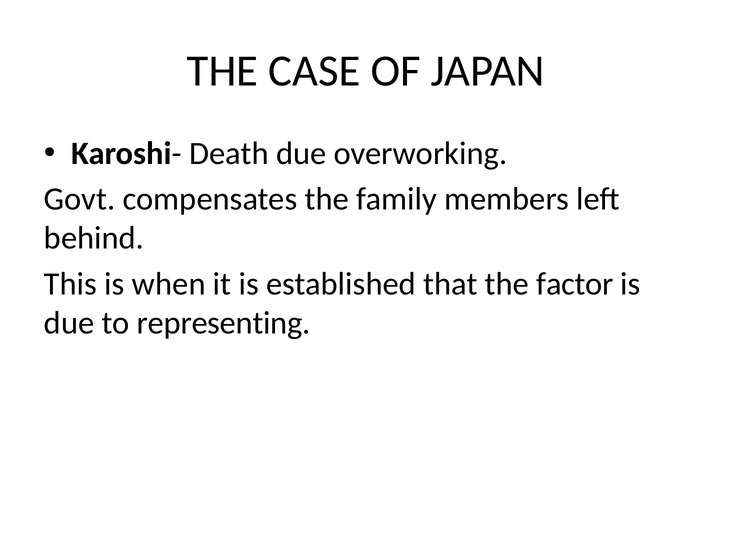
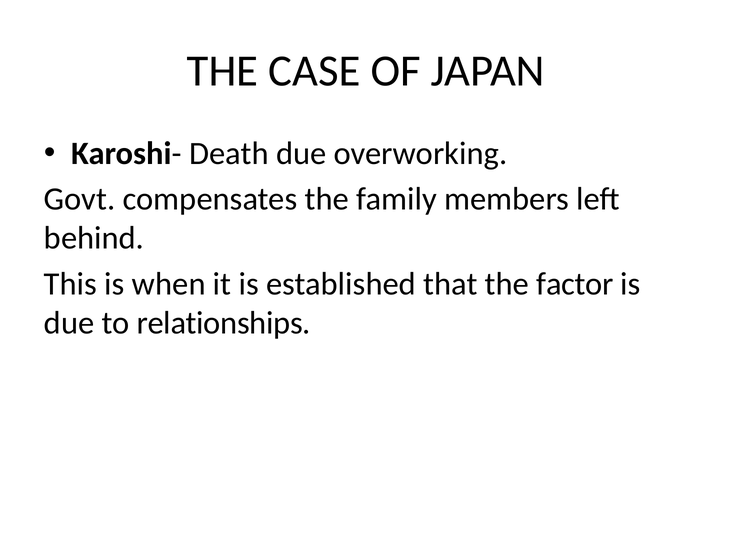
representing: representing -> relationships
